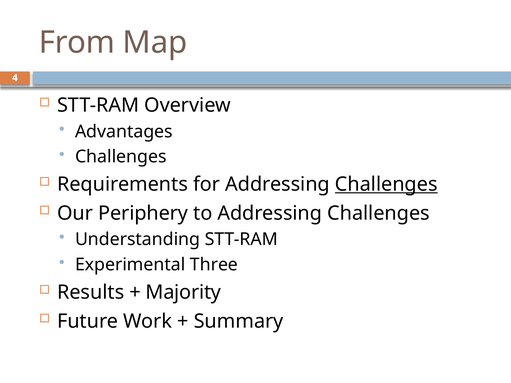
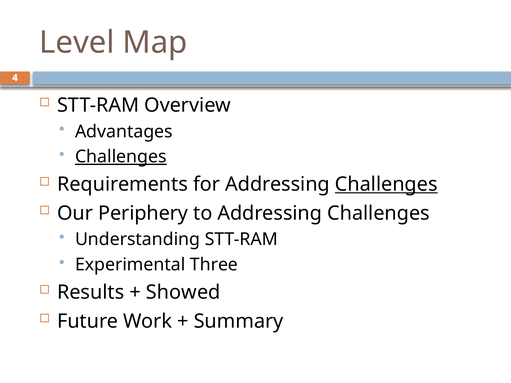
From: From -> Level
Challenges at (121, 157) underline: none -> present
Majority: Majority -> Showed
